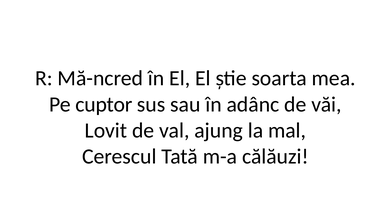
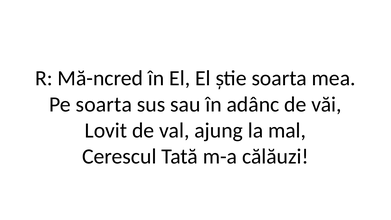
Pe cuptor: cuptor -> soarta
